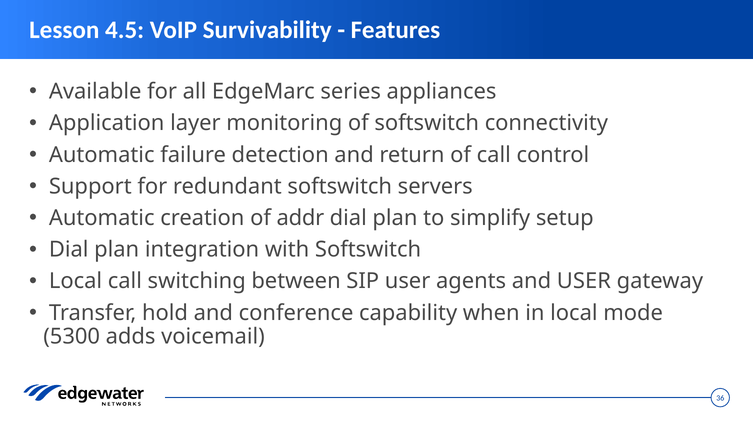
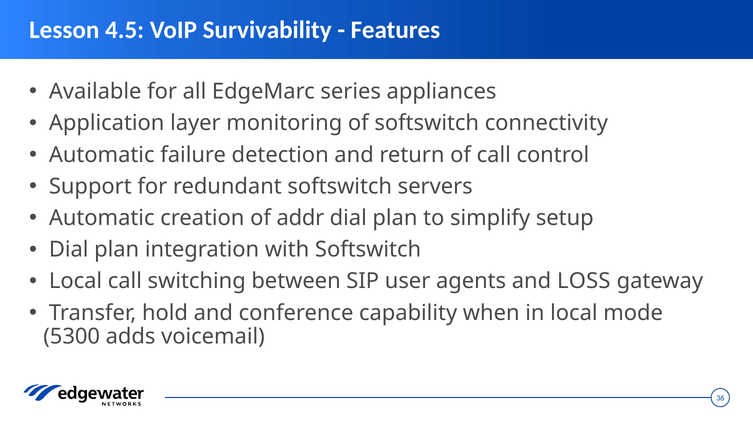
and USER: USER -> LOSS
